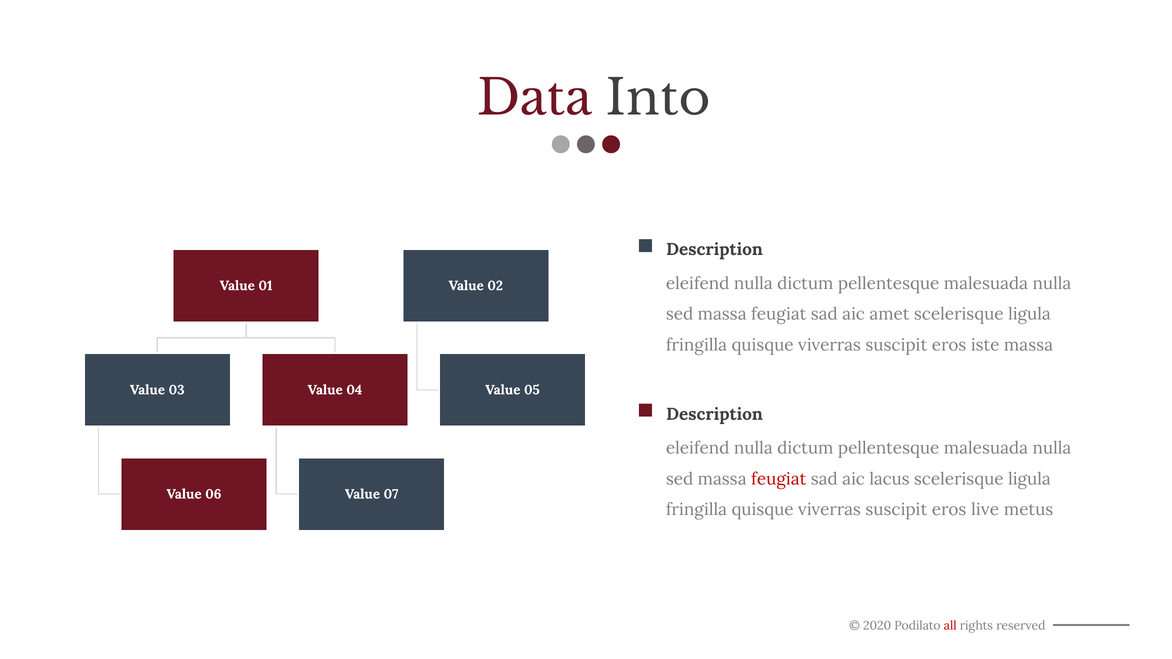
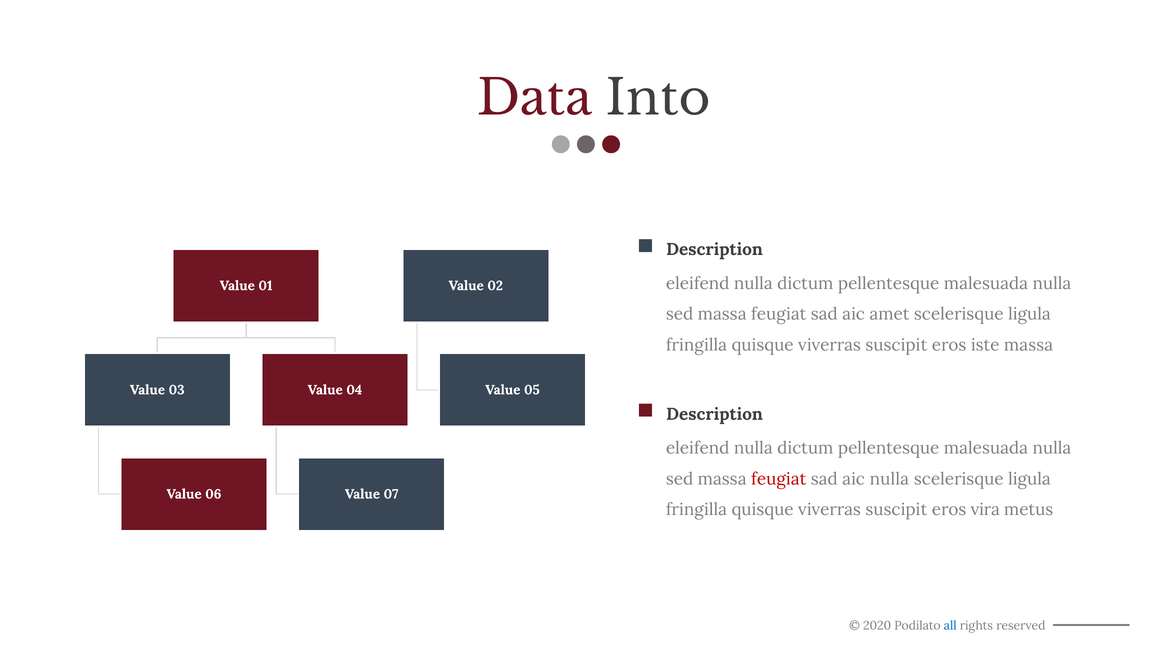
aic lacus: lacus -> nulla
live: live -> vira
all colour: red -> blue
